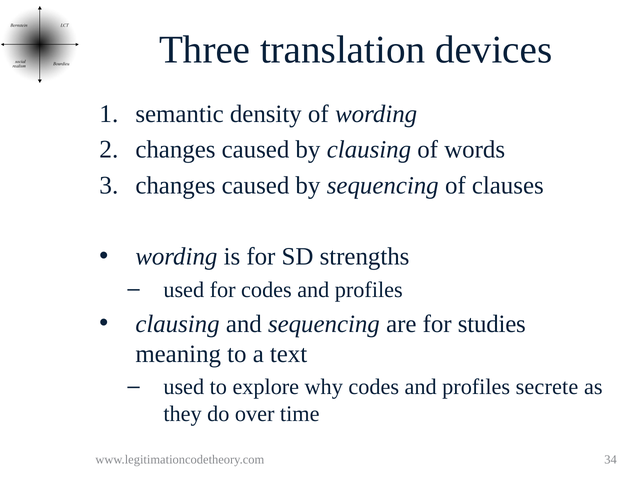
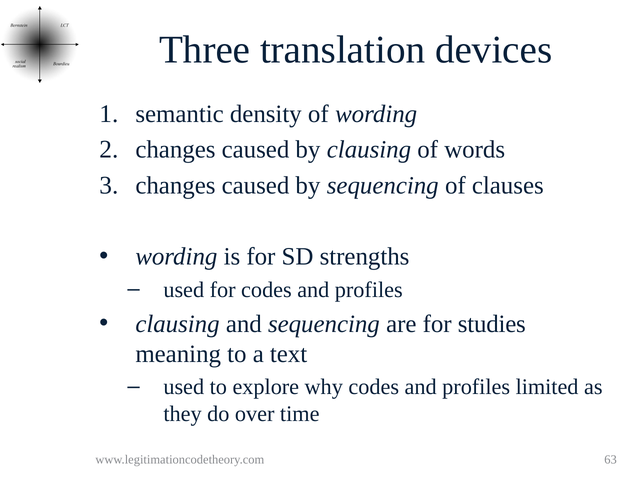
secrete: secrete -> limited
34: 34 -> 63
